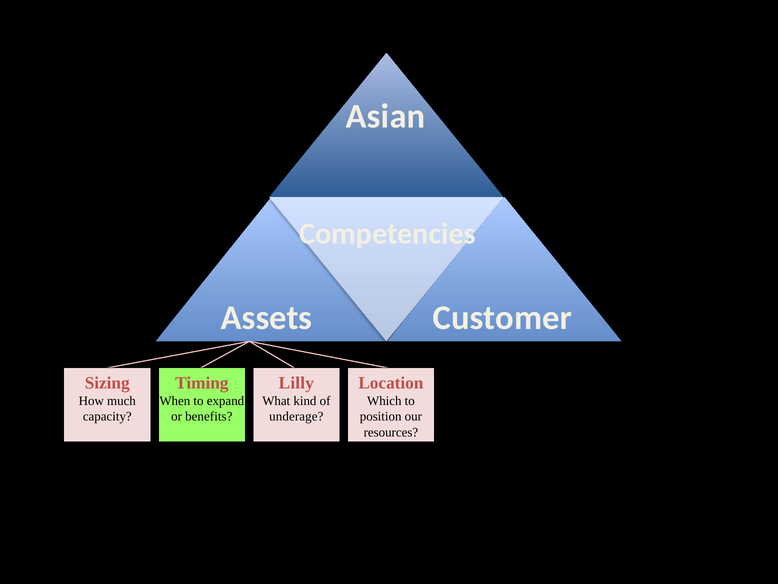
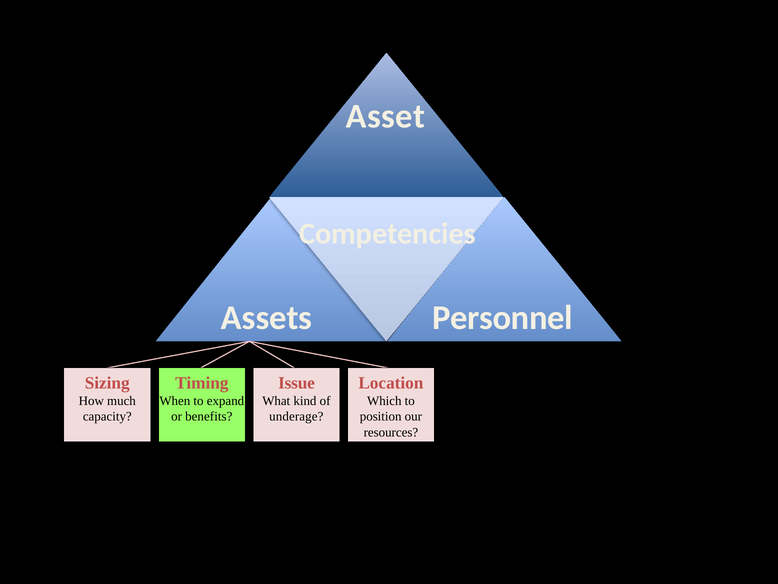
Asian: Asian -> Asset
Customer: Customer -> Personnel
Lilly: Lilly -> Issue
